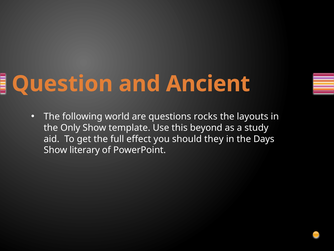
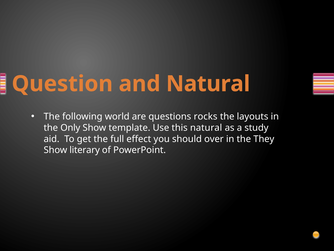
and Ancient: Ancient -> Natural
this beyond: beyond -> natural
they: they -> over
Days: Days -> They
